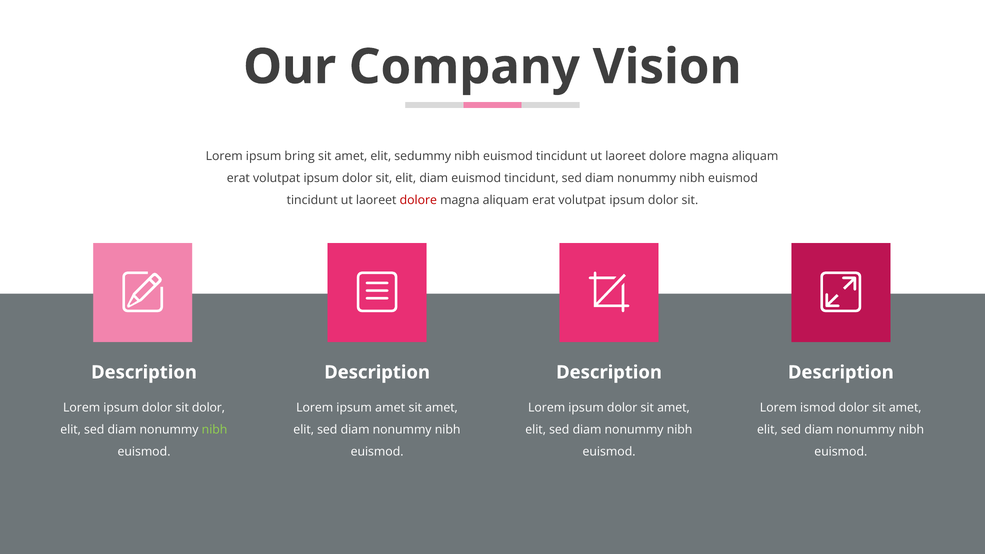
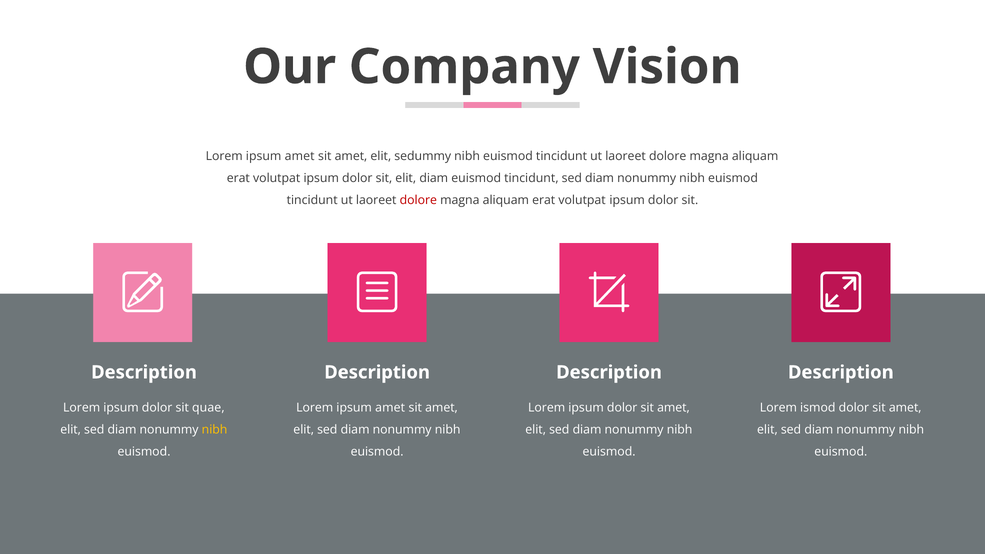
bring at (300, 156): bring -> amet
sit dolor: dolor -> quae
nibh at (215, 430) colour: light green -> yellow
